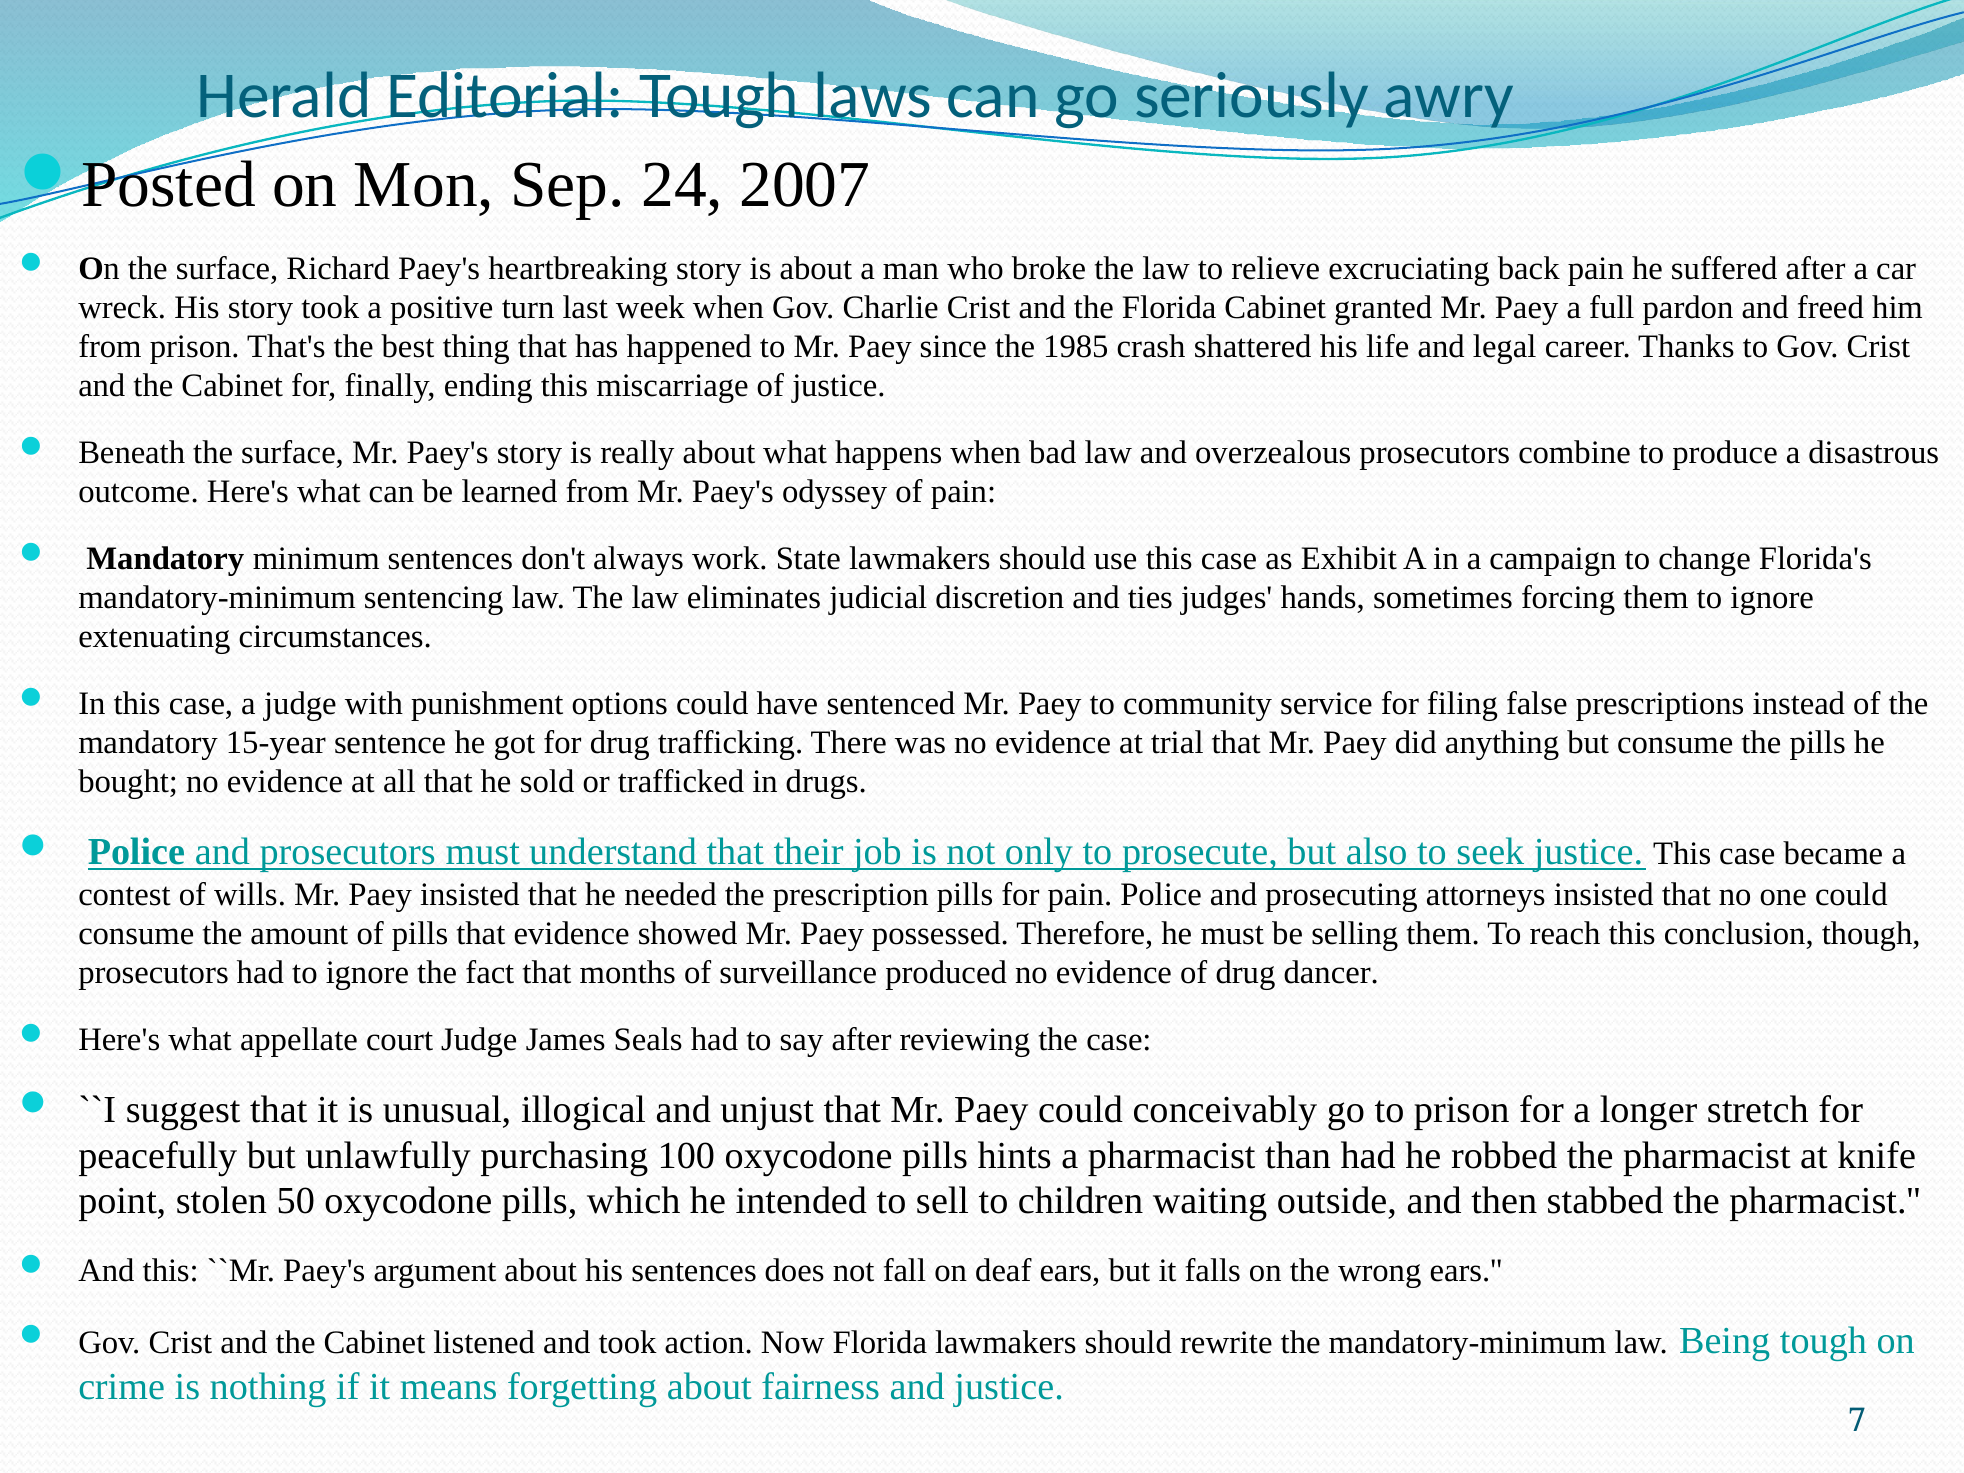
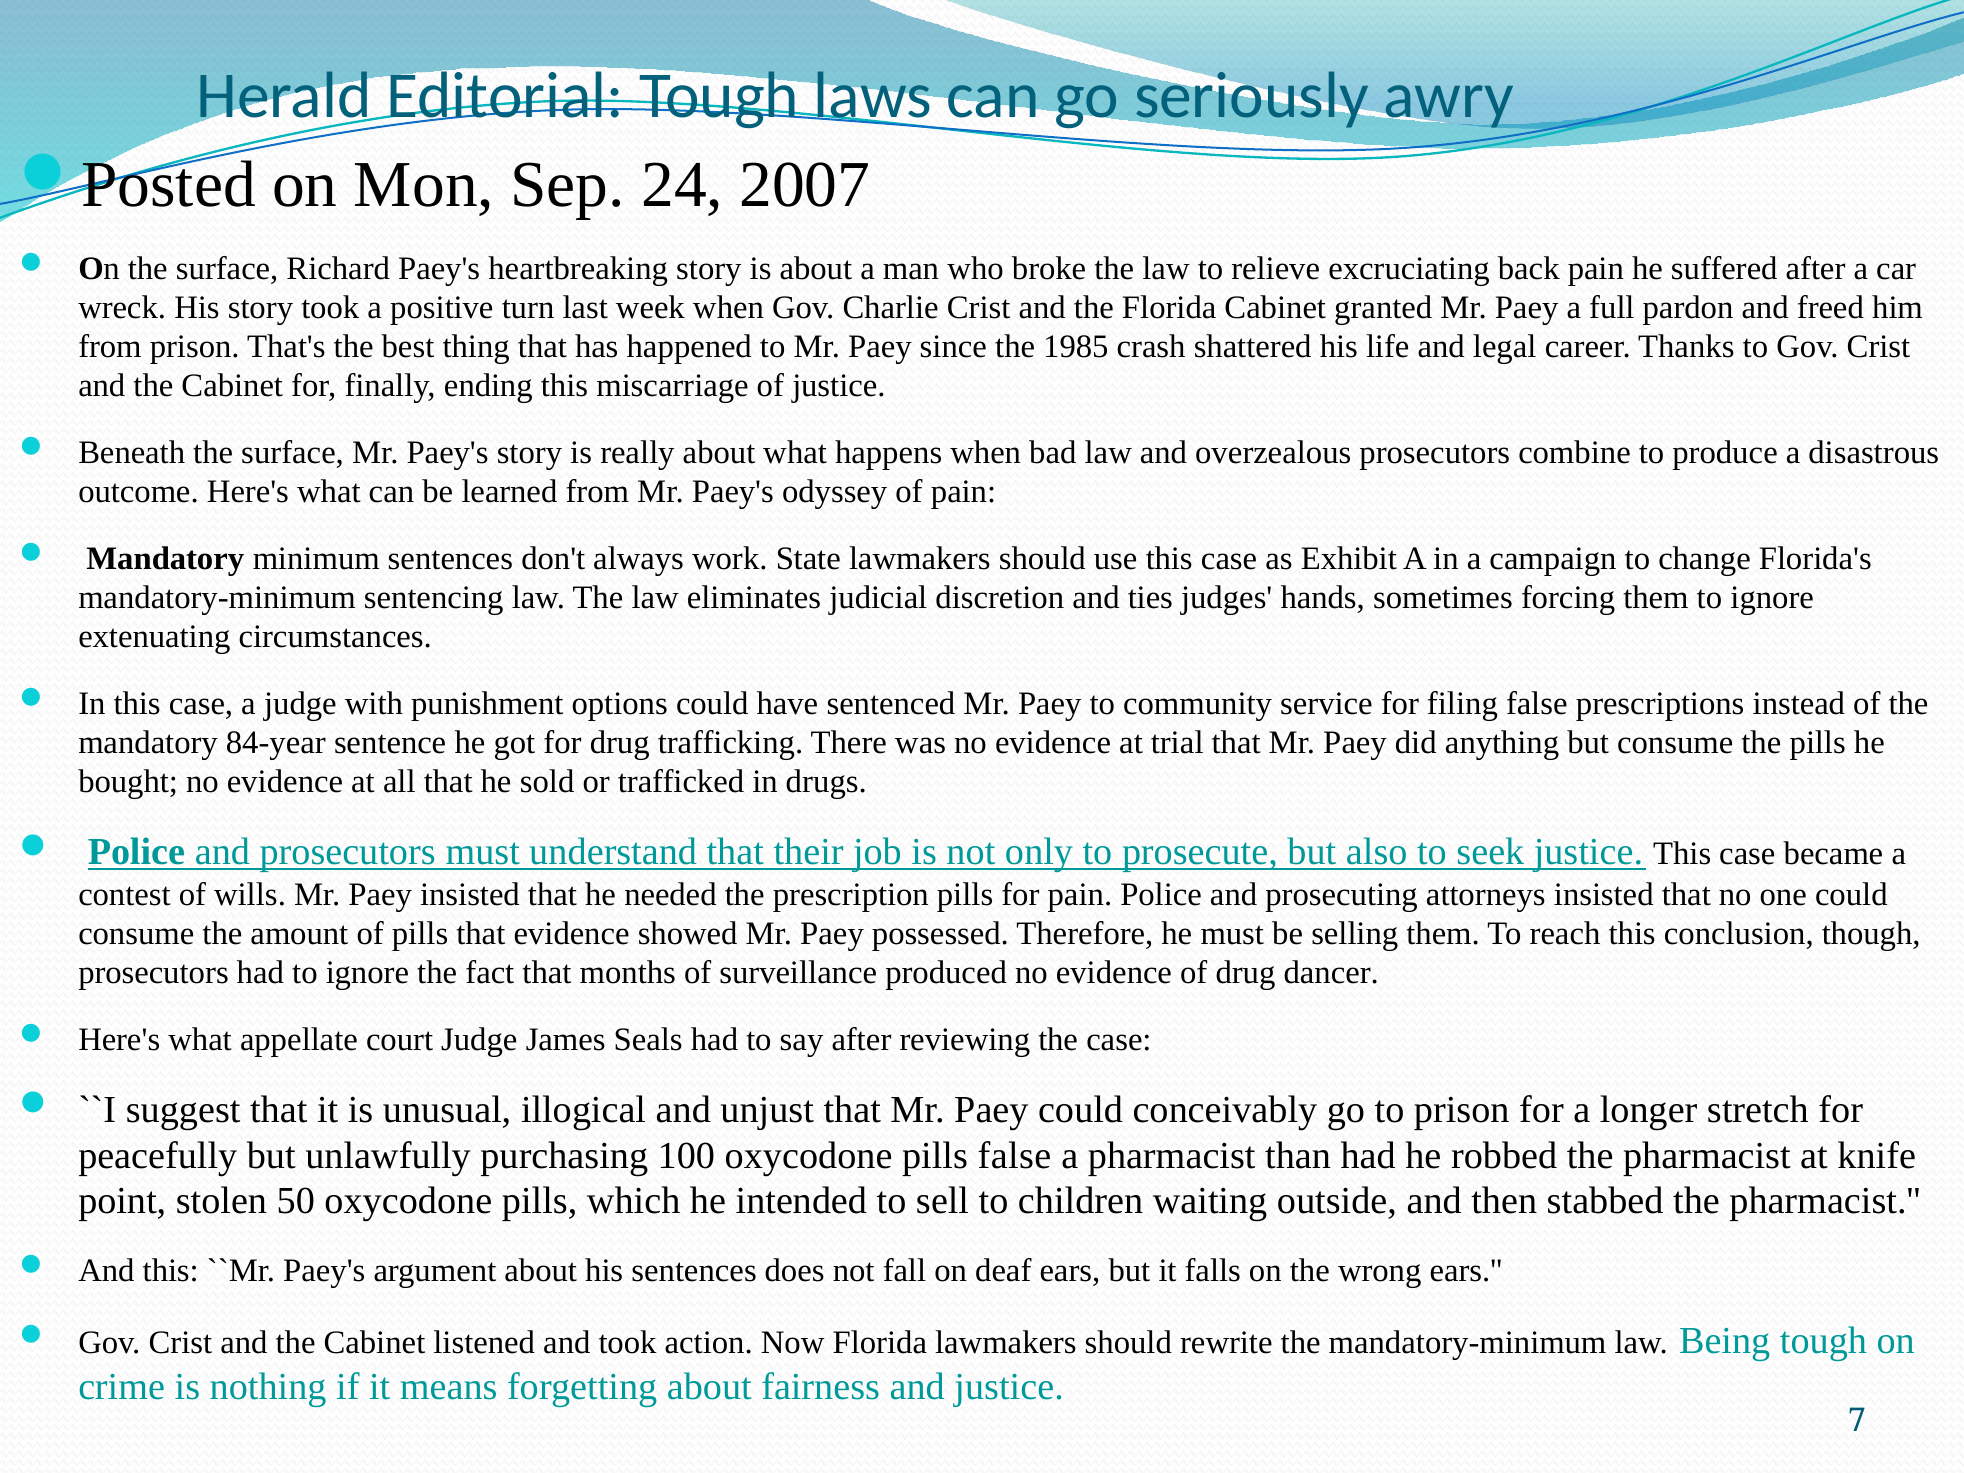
15-year: 15-year -> 84-year
pills hints: hints -> false
